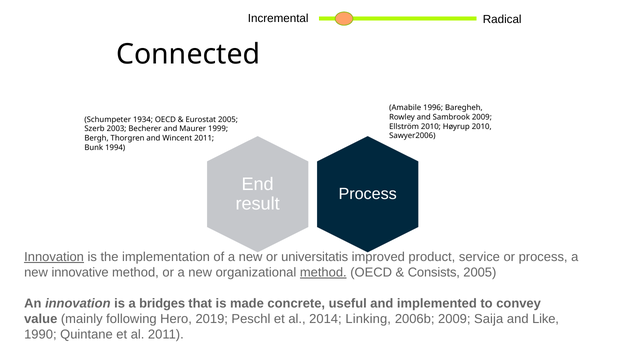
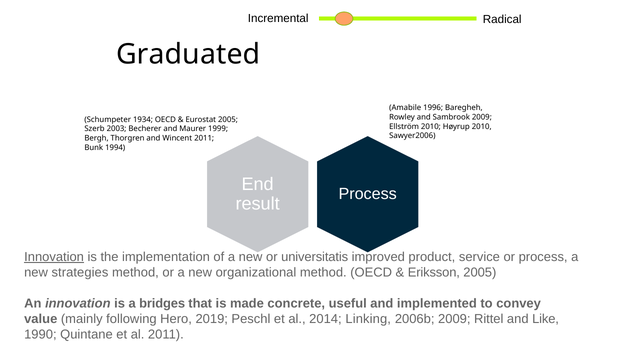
Connected: Connected -> Graduated
innovative: innovative -> strategies
method at (323, 273) underline: present -> none
Consists: Consists -> Eriksson
Saija: Saija -> Rittel
